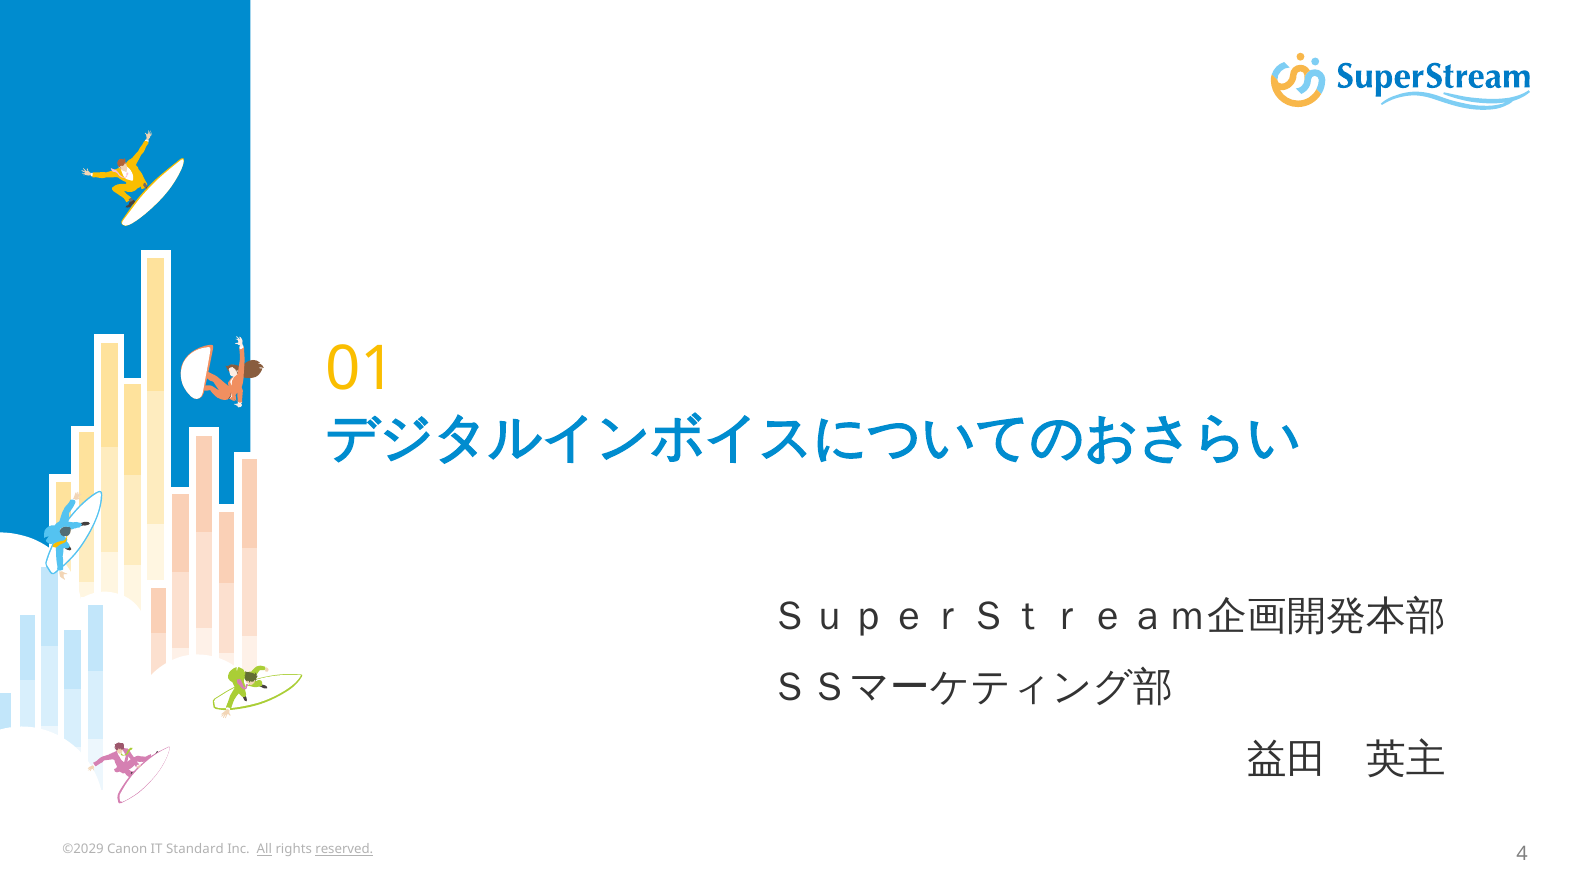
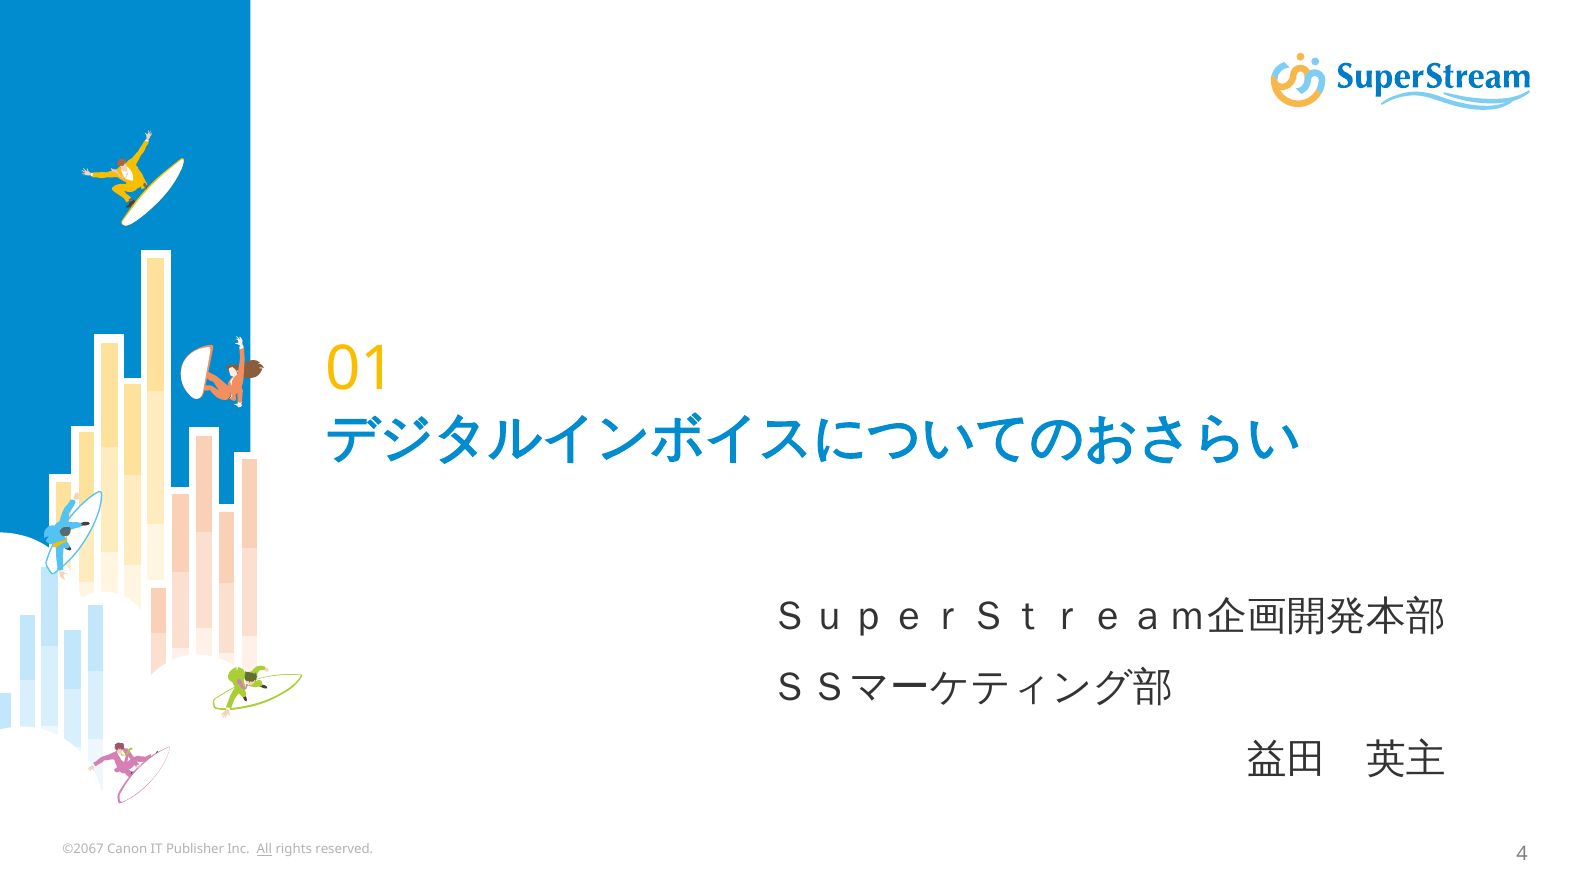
©2029: ©2029 -> ©2067
Standard: Standard -> Publisher
reserved underline: present -> none
